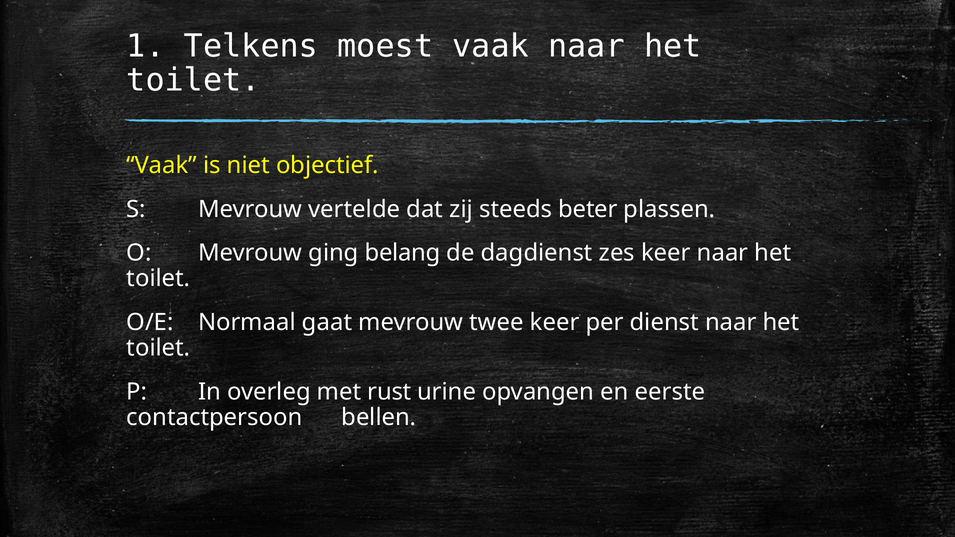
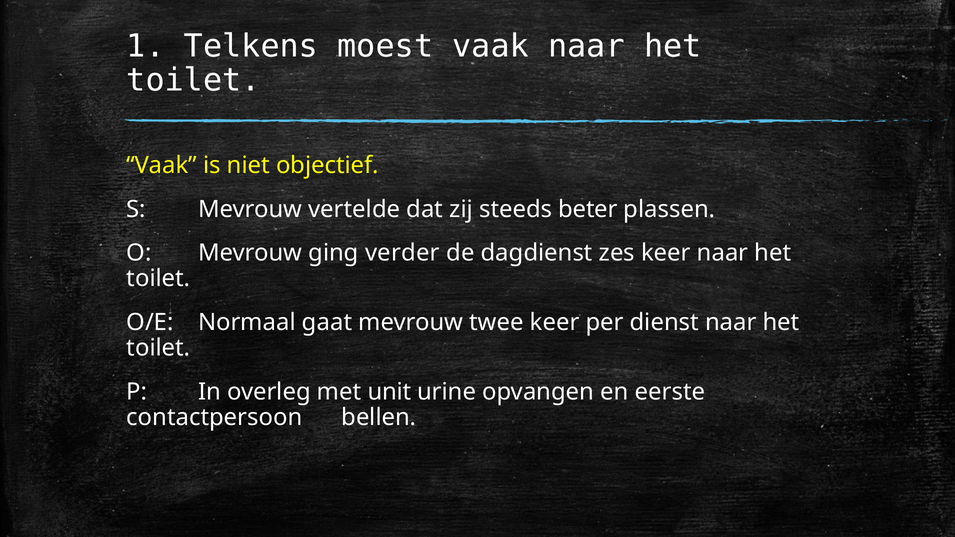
belang: belang -> verder
rust: rust -> unit
